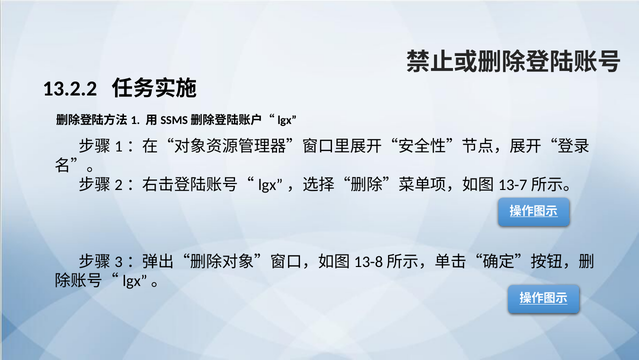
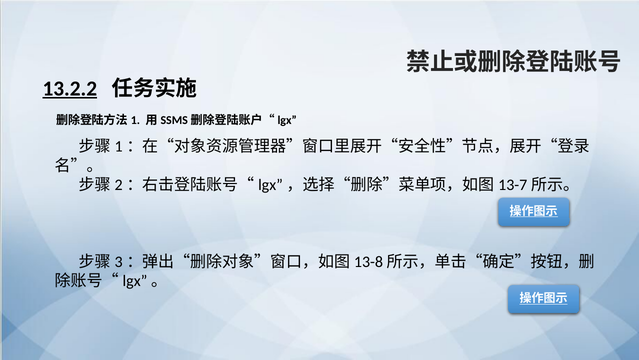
13.2.2 underline: none -> present
